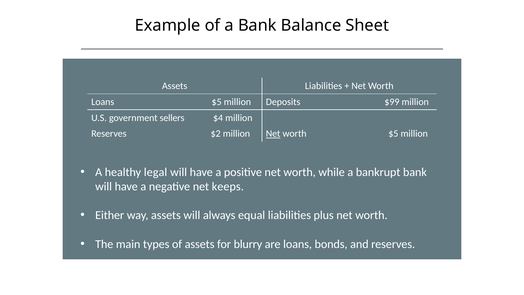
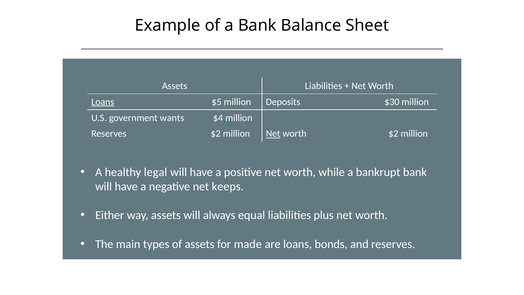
Loans at (103, 102) underline: none -> present
$99: $99 -> $30
sellers: sellers -> wants
worth $5: $5 -> $2
blurry: blurry -> made
